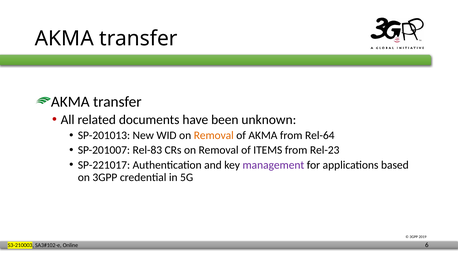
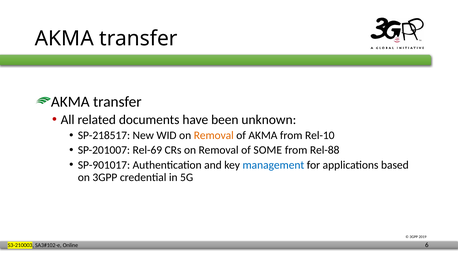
SP-201013: SP-201013 -> SP-218517
Rel-64: Rel-64 -> Rel-10
Rel-83: Rel-83 -> Rel-69
ITEMS: ITEMS -> SOME
Rel-23: Rel-23 -> Rel-88
SP-221017: SP-221017 -> SP-901017
management colour: purple -> blue
